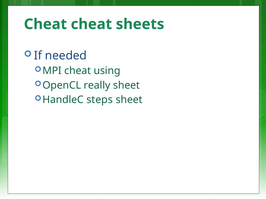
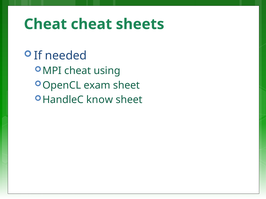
really: really -> exam
steps: steps -> know
